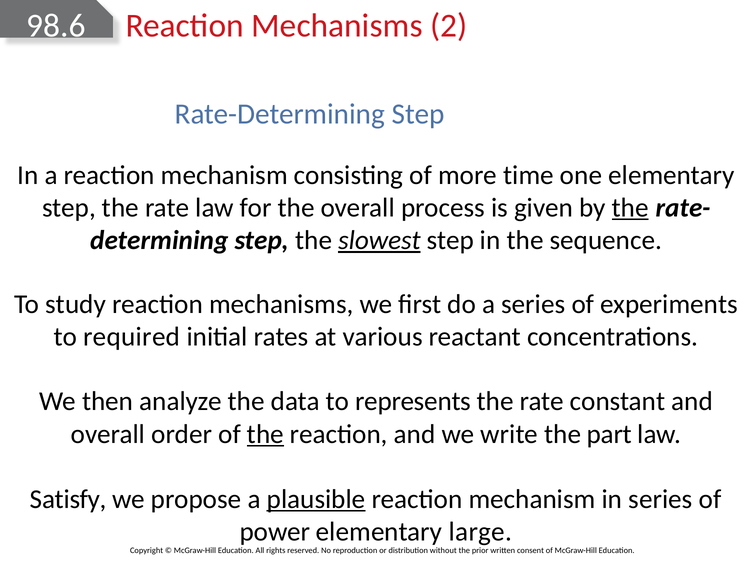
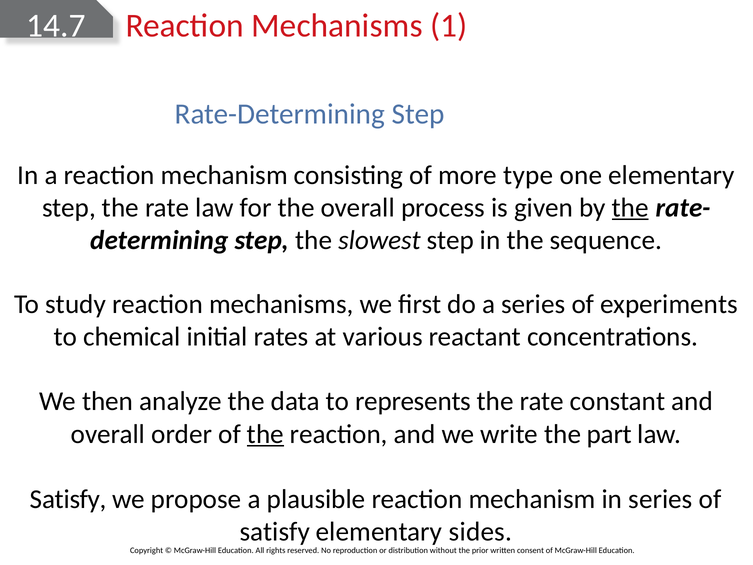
98.6: 98.6 -> 14.7
2: 2 -> 1
time: time -> type
slowest underline: present -> none
required: required -> chemical
plausible underline: present -> none
power at (275, 532): power -> satisfy
large: large -> sides
